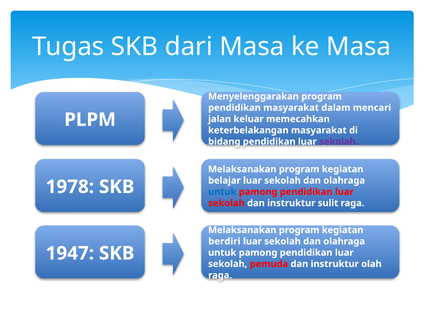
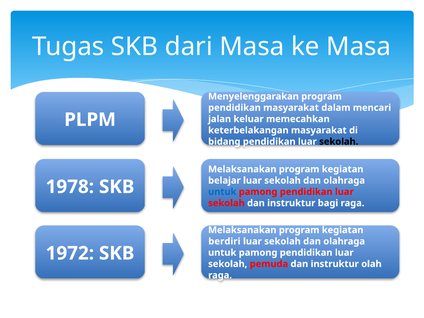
sekolah at (339, 142) colour: purple -> black
sulit: sulit -> bagi
1947: 1947 -> 1972
